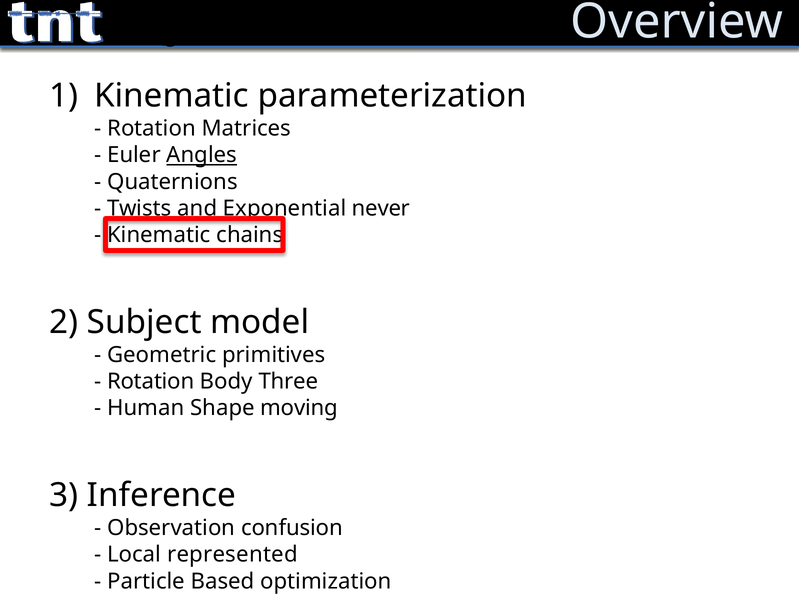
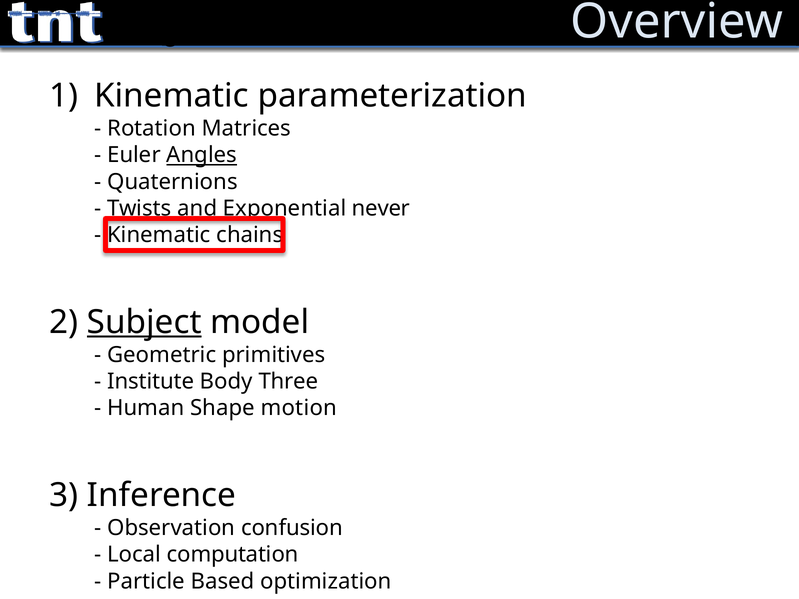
Subject underline: none -> present
Rotation at (151, 382): Rotation -> Institute
moving: moving -> motion
represented: represented -> computation
